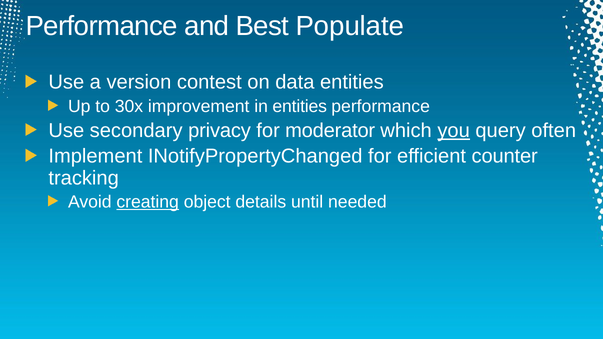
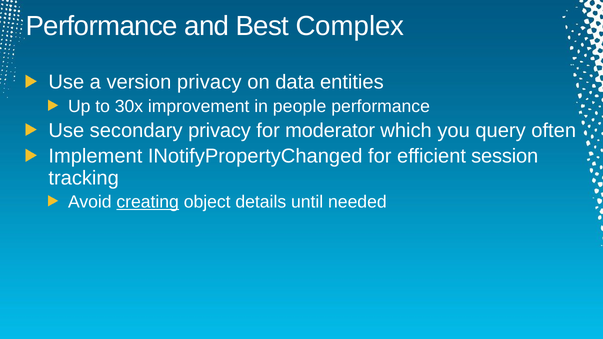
Populate: Populate -> Complex
version contest: contest -> privacy
in entities: entities -> people
you underline: present -> none
counter: counter -> session
